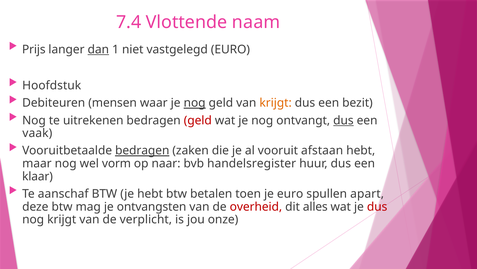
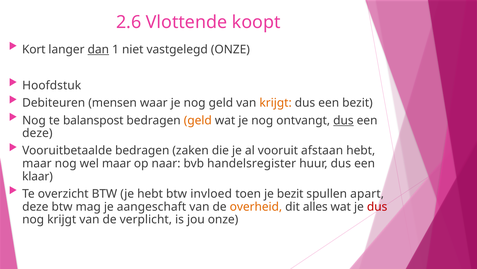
7.4: 7.4 -> 2.6
naam: naam -> koopt
Prijs: Prijs -> Kort
vastgelegd EURO: EURO -> ONZE
nog at (195, 103) underline: present -> none
uitrekenen: uitrekenen -> balanspost
geld at (198, 120) colour: red -> orange
vaak at (37, 133): vaak -> deze
bedragen at (142, 150) underline: present -> none
wel vorm: vorm -> maar
aanschaf: aanschaf -> overzicht
betalen: betalen -> invloed
je euro: euro -> bezit
ontvangsten: ontvangsten -> aangeschaft
overheid colour: red -> orange
